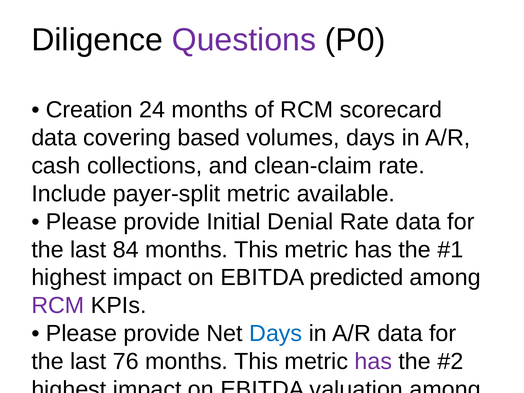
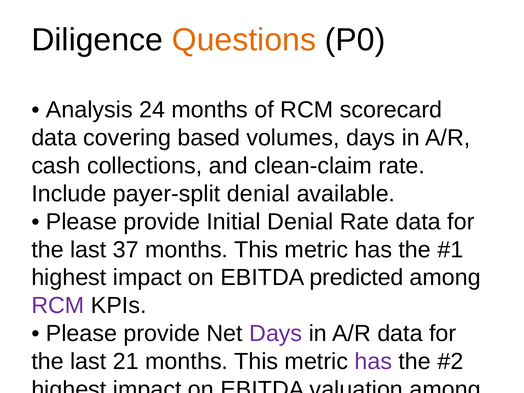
Questions colour: purple -> orange
Creation: Creation -> Analysis
payer-split metric: metric -> denial
84: 84 -> 37
Days at (276, 334) colour: blue -> purple
76: 76 -> 21
